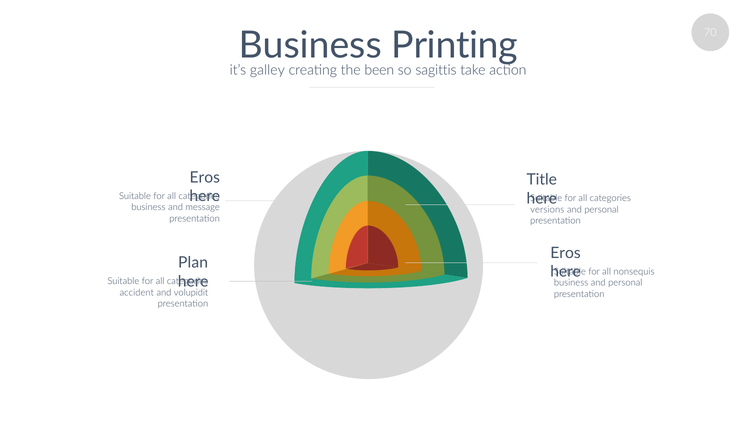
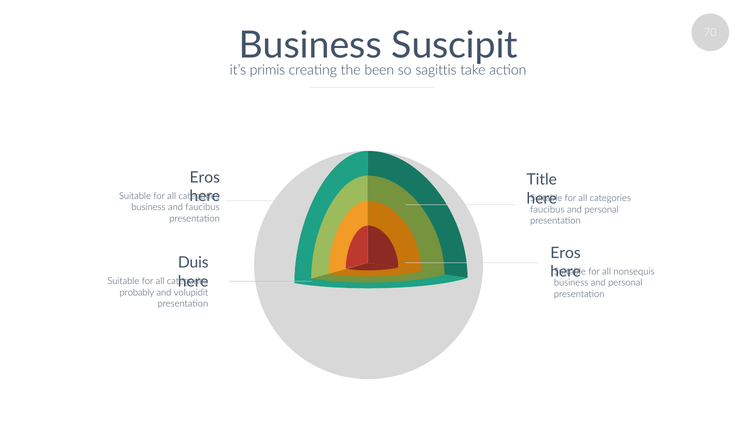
Printing: Printing -> Suscipit
galley: galley -> primis
and message: message -> faucibus
versions at (547, 209): versions -> faucibus
Plan: Plan -> Duis
accident: accident -> probably
